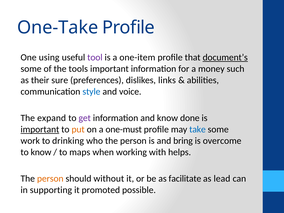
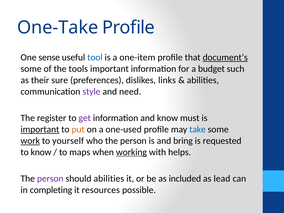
using: using -> sense
tool colour: purple -> blue
money: money -> budget
style colour: blue -> purple
voice: voice -> need
expand: expand -> register
done: done -> must
one-must: one-must -> one-used
work underline: none -> present
drinking: drinking -> yourself
overcome: overcome -> requested
working underline: none -> present
person at (50, 179) colour: orange -> purple
should without: without -> abilities
facilitate: facilitate -> included
supporting: supporting -> completing
promoted: promoted -> resources
